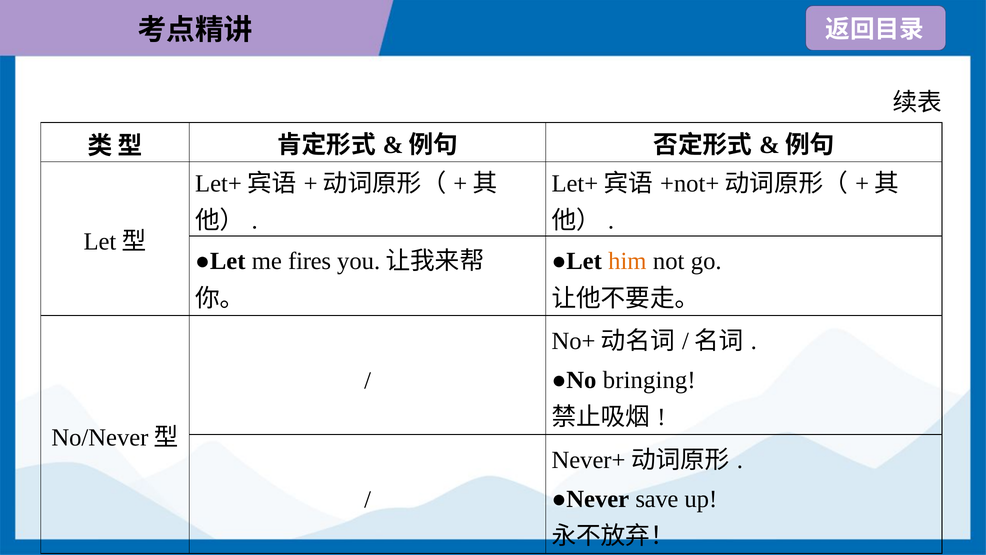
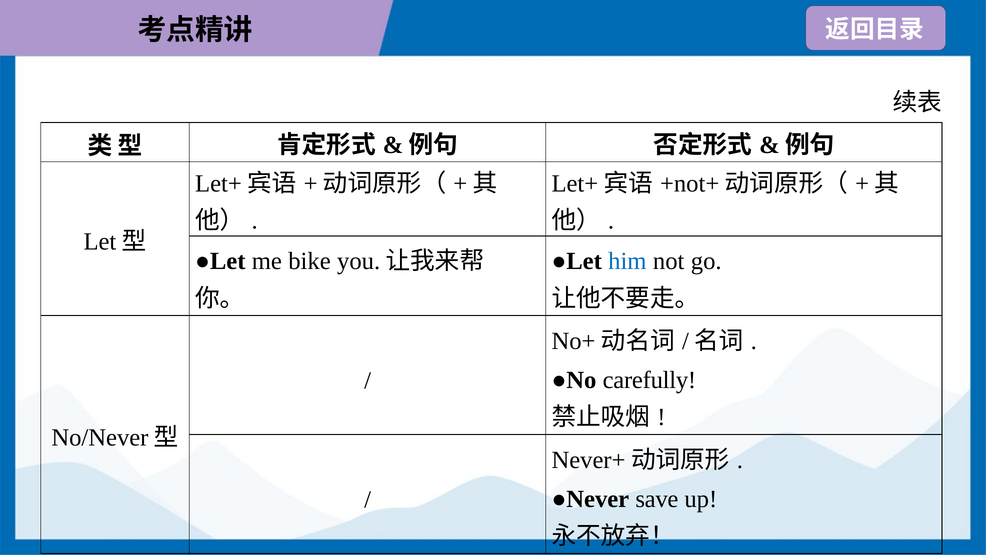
fires: fires -> bike
him colour: orange -> blue
bringing: bringing -> carefully
